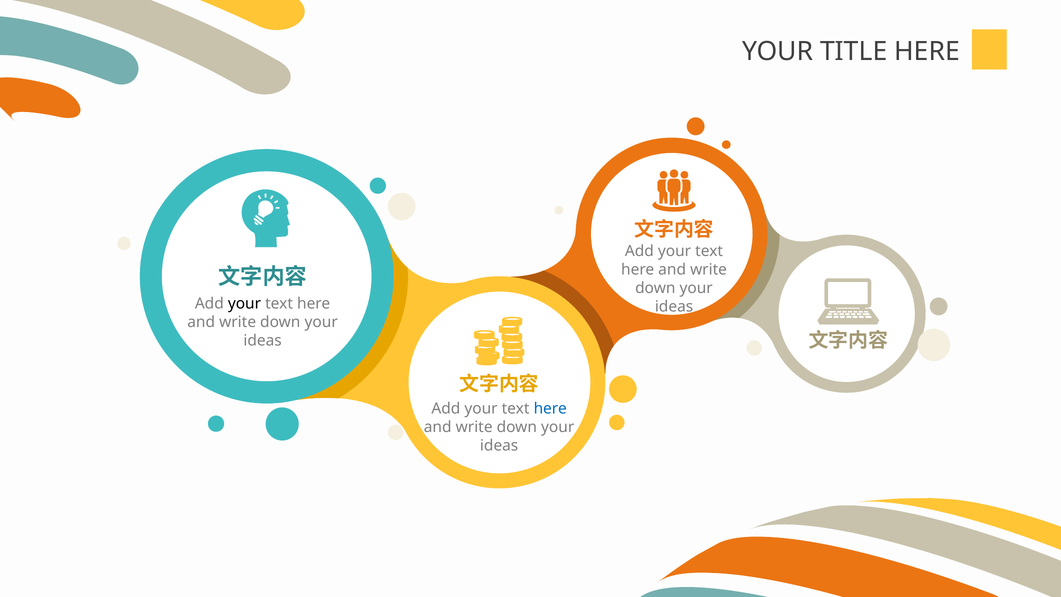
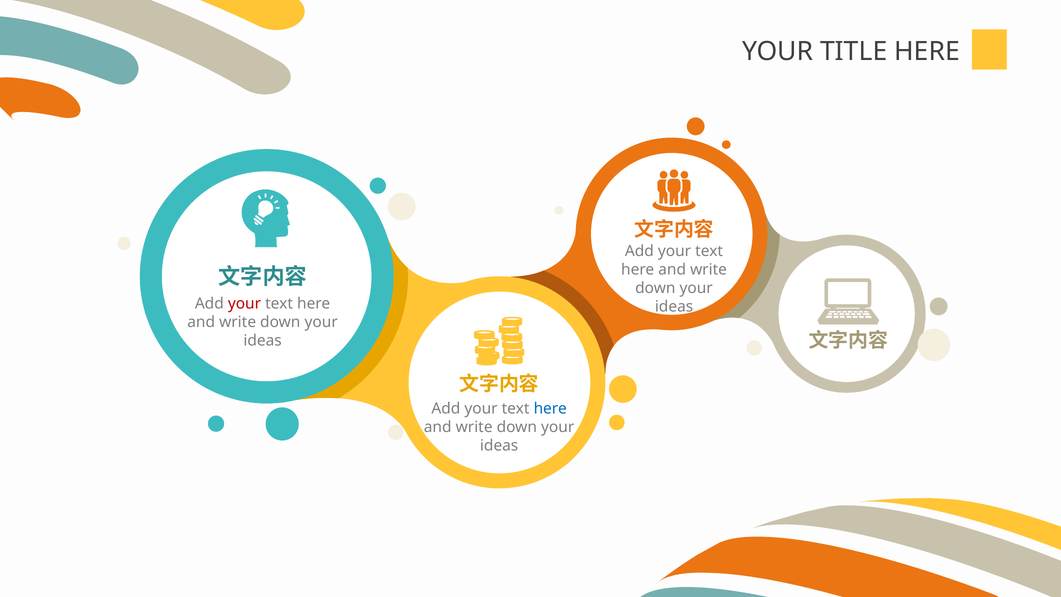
your at (244, 303) colour: black -> red
